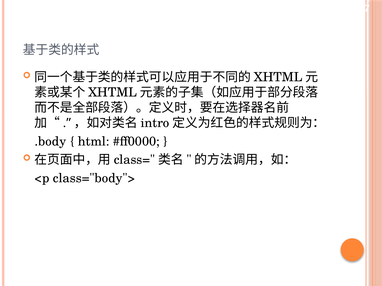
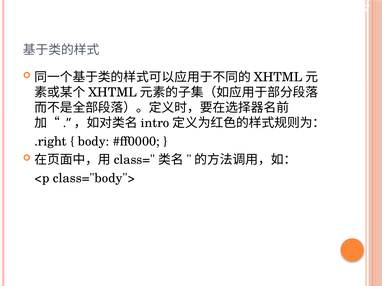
.body: .body -> .right
html: html -> body
